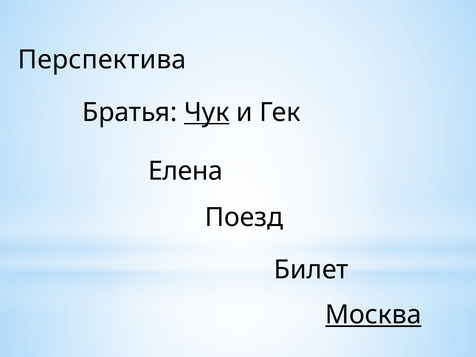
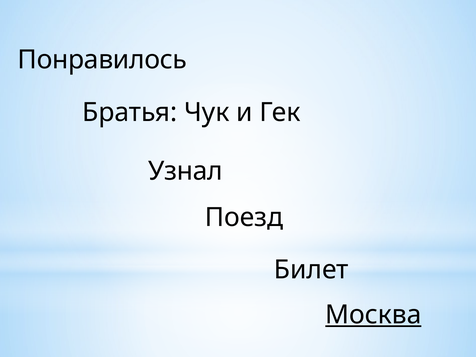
Перспектива: Перспектива -> Понравилось
Чук underline: present -> none
Елена: Елена -> Узнал
